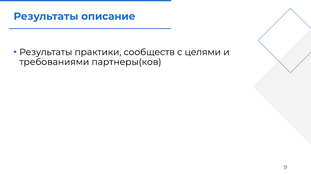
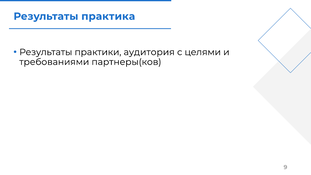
описание: описание -> практика
сообществ: сообществ -> аудитория
